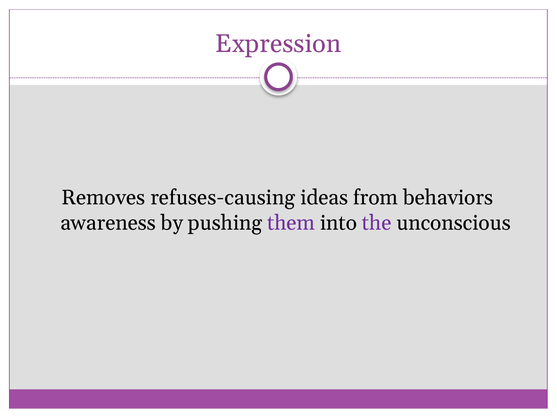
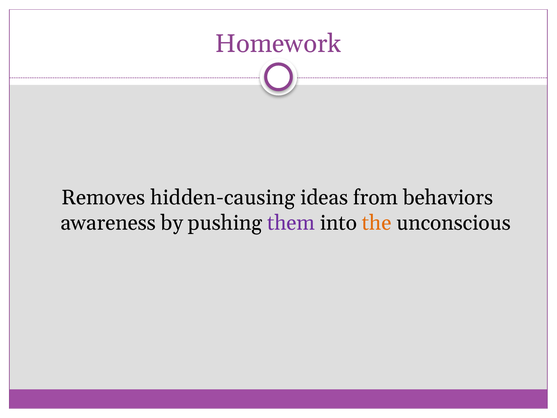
Expression: Expression -> Homework
refuses-causing: refuses-causing -> hidden-causing
the colour: purple -> orange
